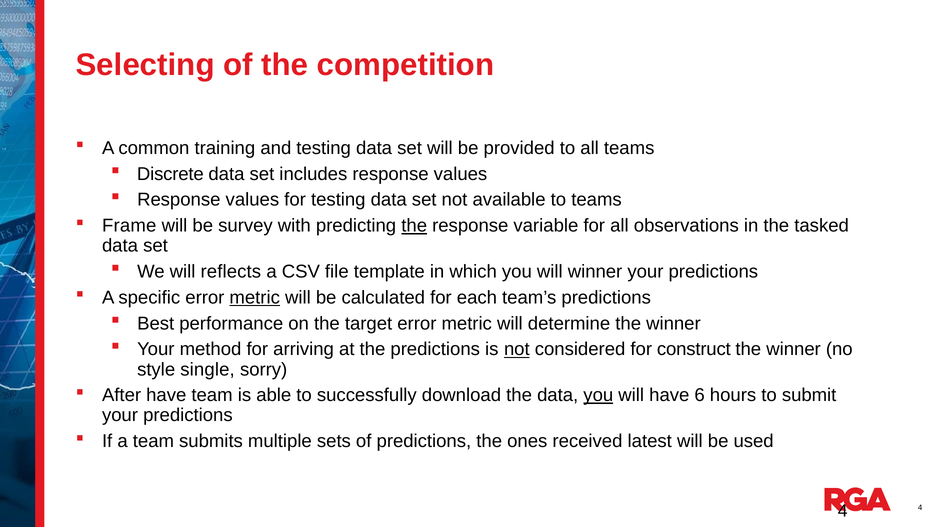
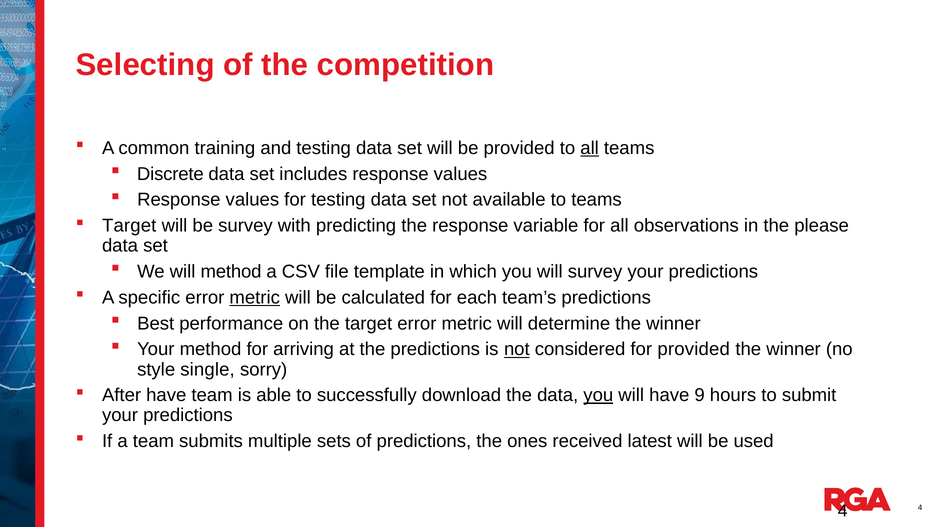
all at (590, 148) underline: none -> present
Frame at (129, 226): Frame -> Target
the at (414, 226) underline: present -> none
tasked: tasked -> please
will reflects: reflects -> method
will winner: winner -> survey
for construct: construct -> provided
6: 6 -> 9
